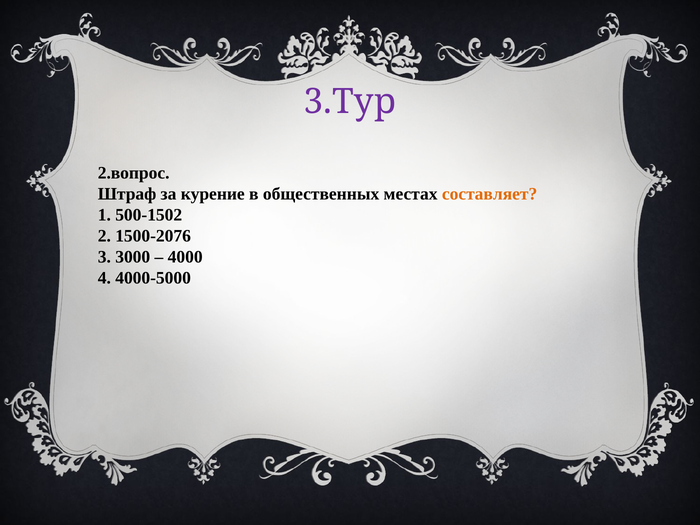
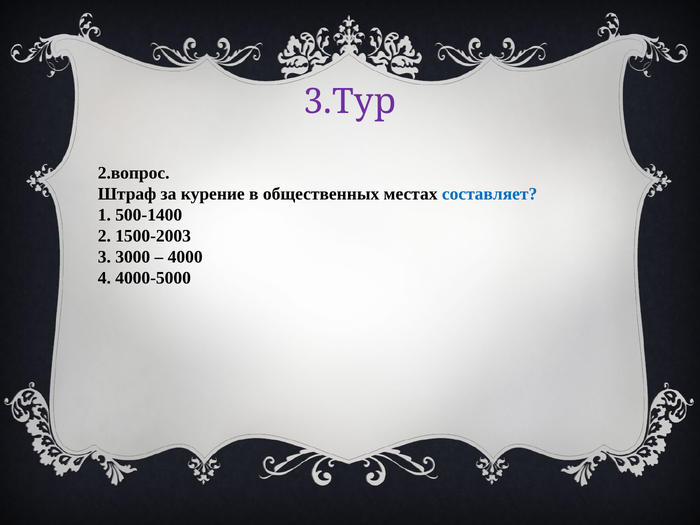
составляет colour: orange -> blue
500-1502: 500-1502 -> 500-1400
1500-2076: 1500-2076 -> 1500-2003
